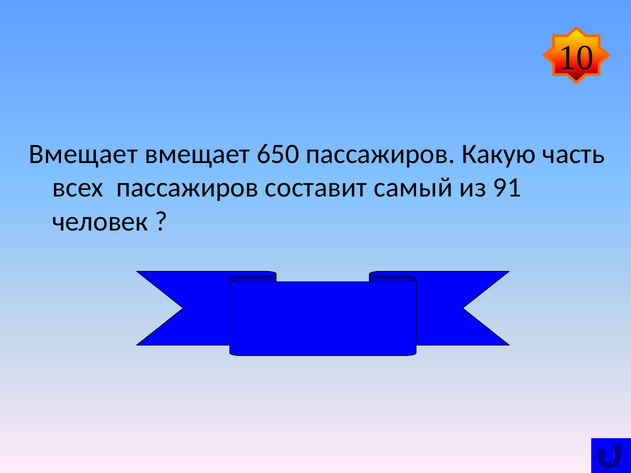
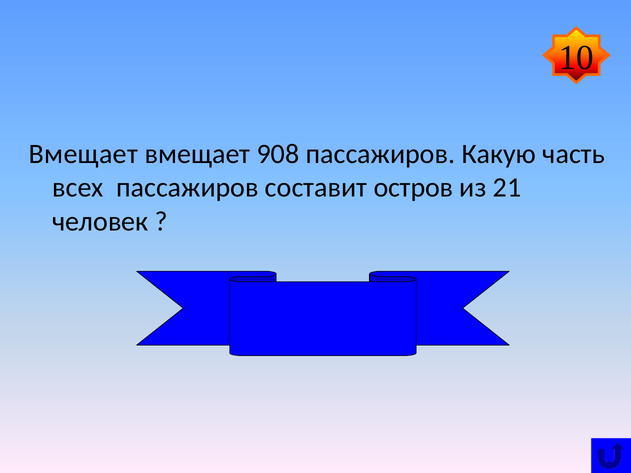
650: 650 -> 908
самый: самый -> остров
91: 91 -> 21
